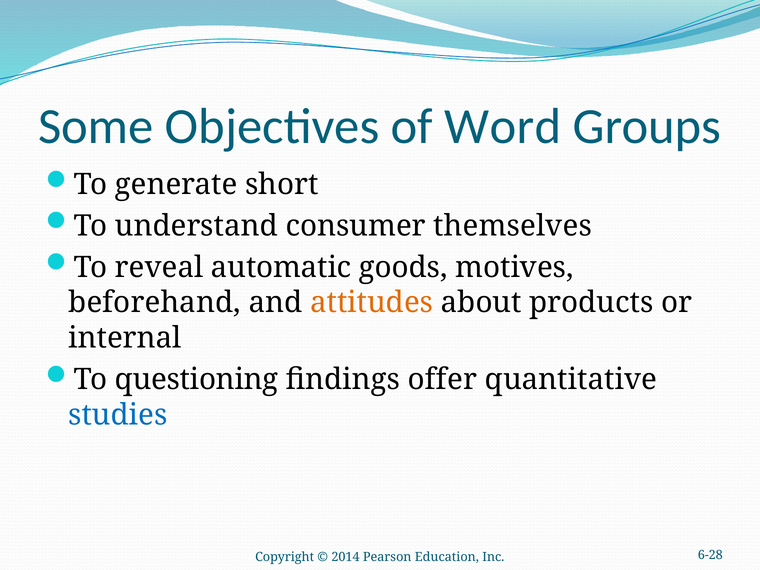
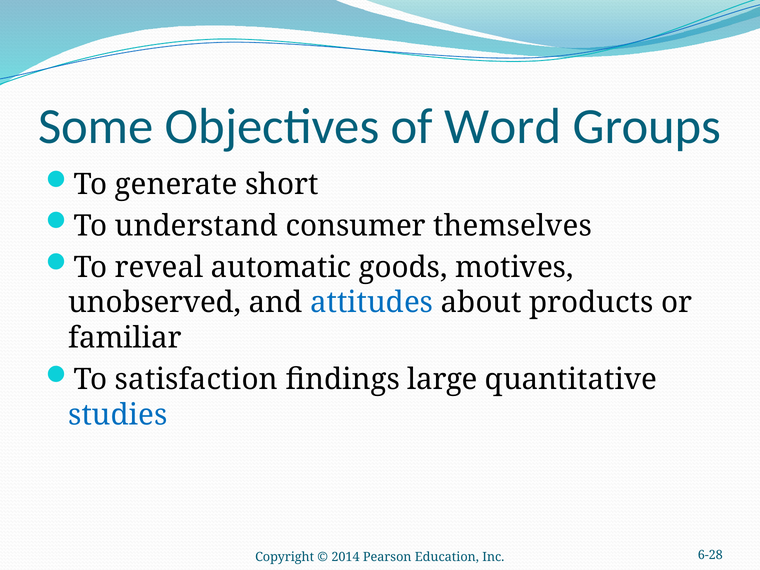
beforehand: beforehand -> unobserved
attitudes colour: orange -> blue
internal: internal -> familiar
questioning: questioning -> satisfaction
offer: offer -> large
